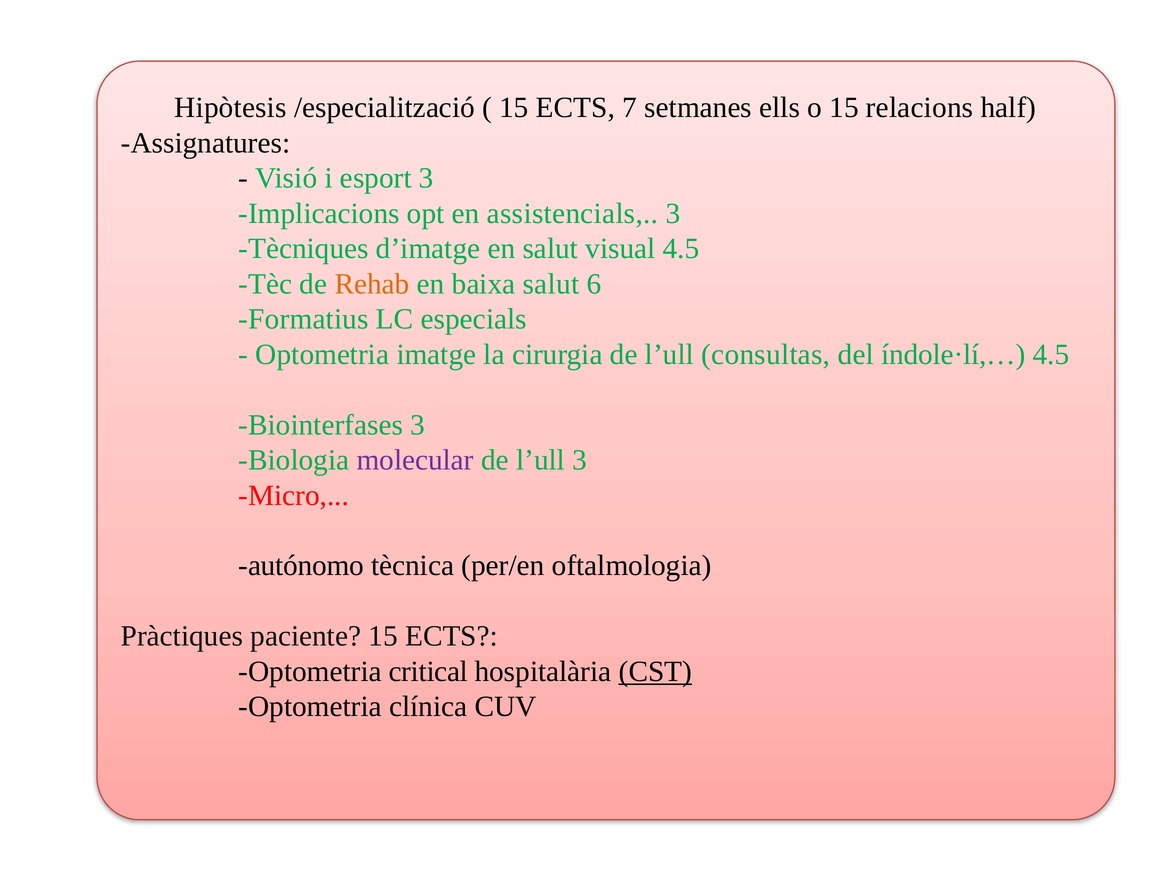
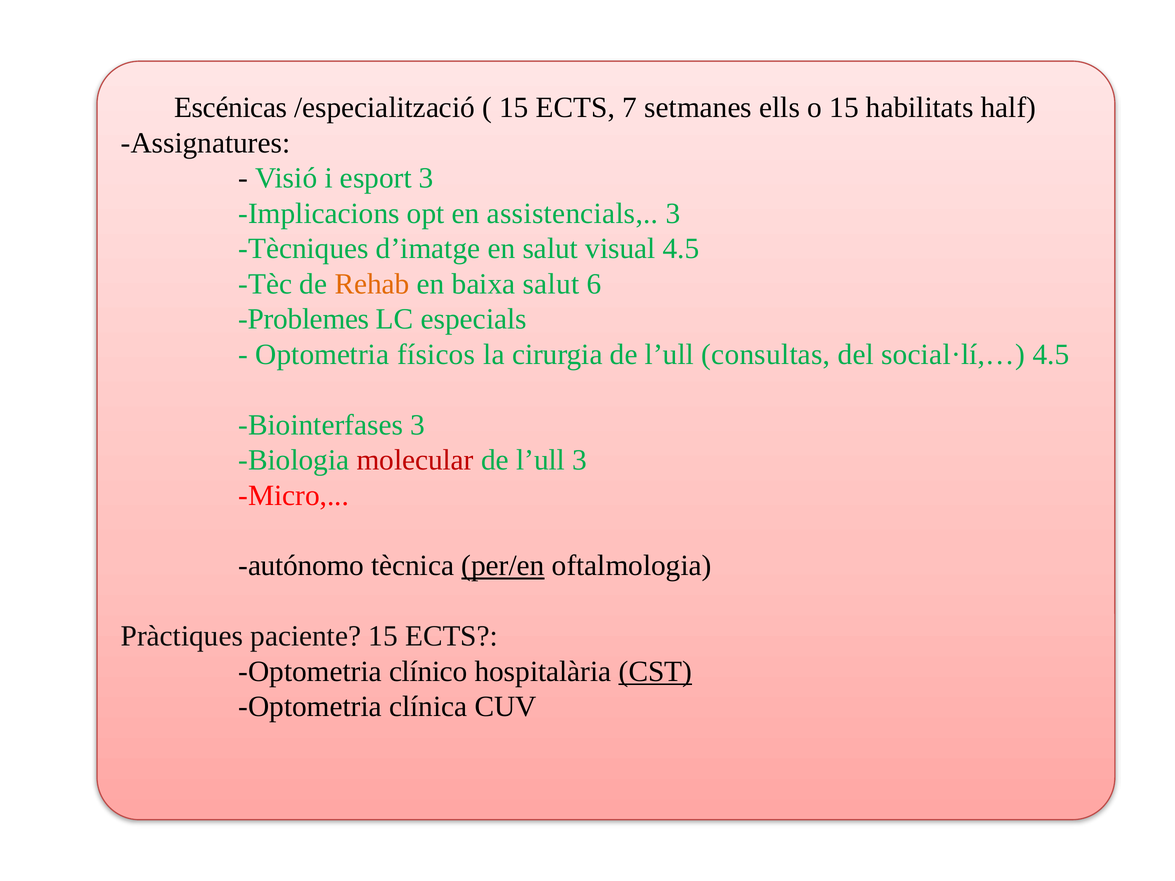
Hipòtesis: Hipòtesis -> Escénicas
relacions: relacions -> habilitats
Formatius: Formatius -> Problemes
imatge: imatge -> físicos
índole·lí,…: índole·lí,… -> social·lí,…
molecular colour: purple -> red
per/en underline: none -> present
critical: critical -> clínico
